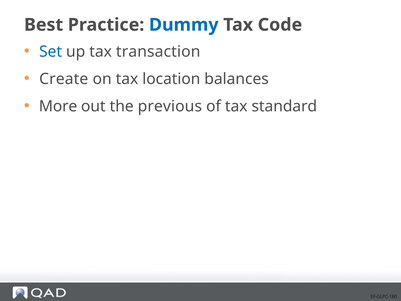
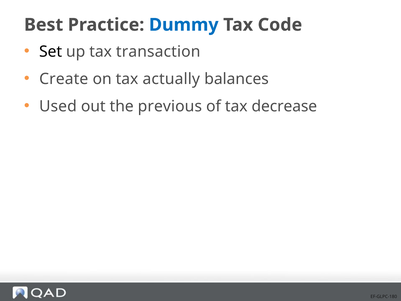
Set colour: blue -> black
location: location -> actually
More: More -> Used
standard: standard -> decrease
